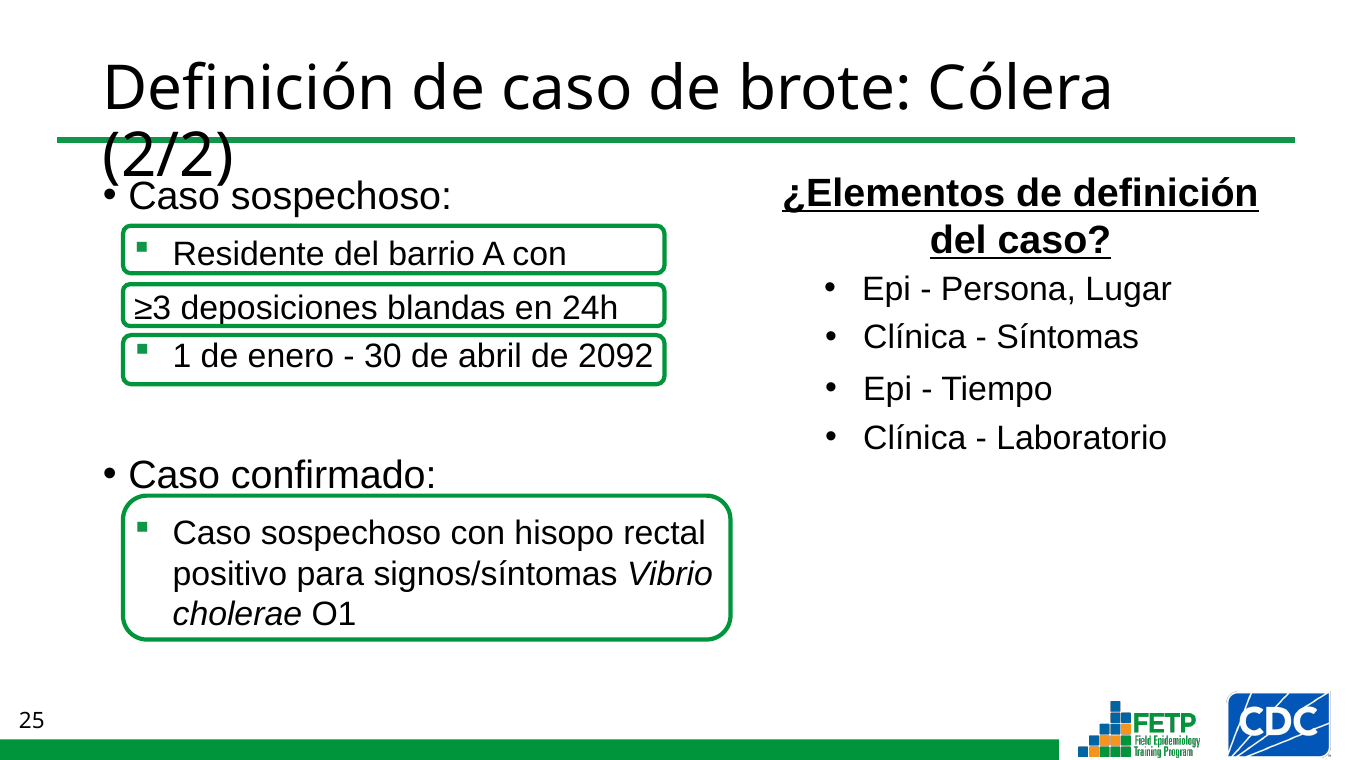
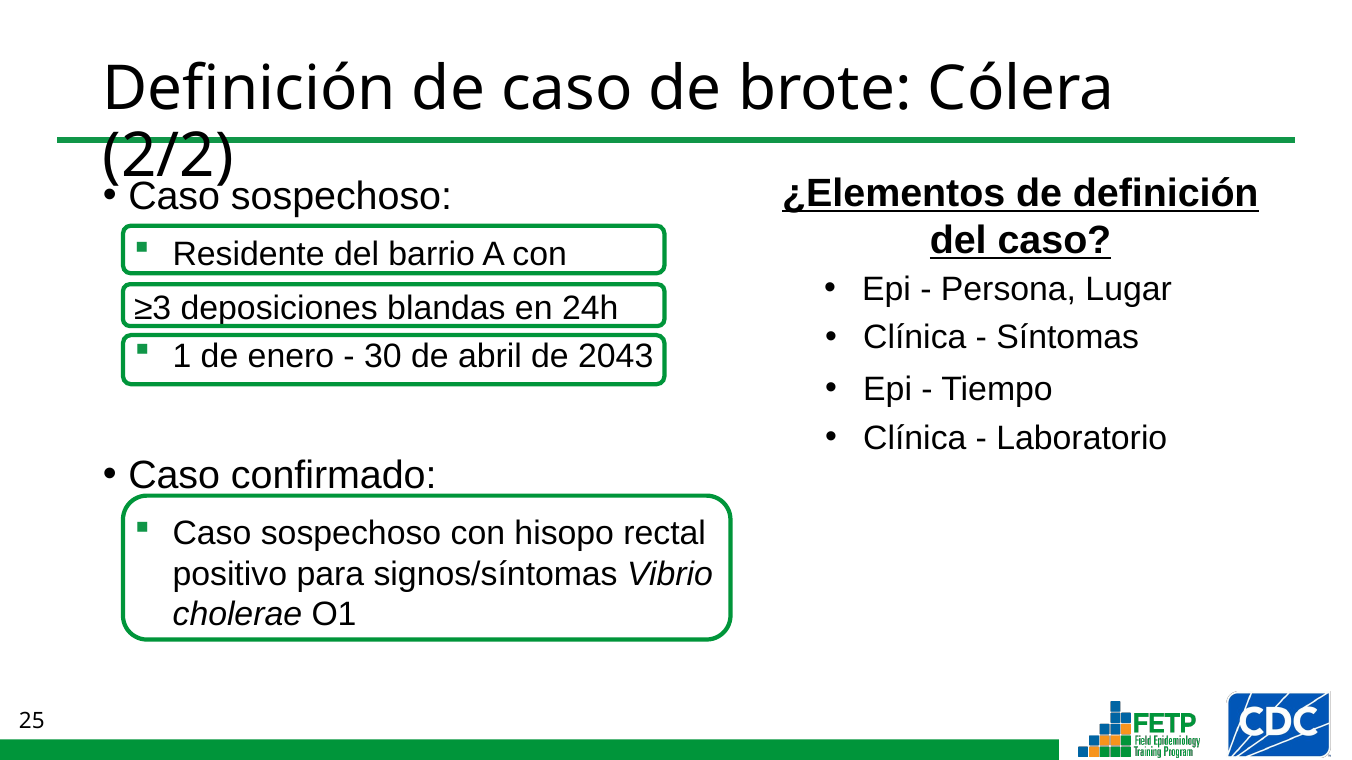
2092: 2092 -> 2043
